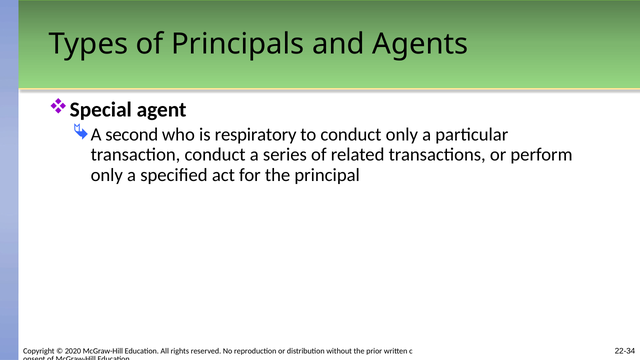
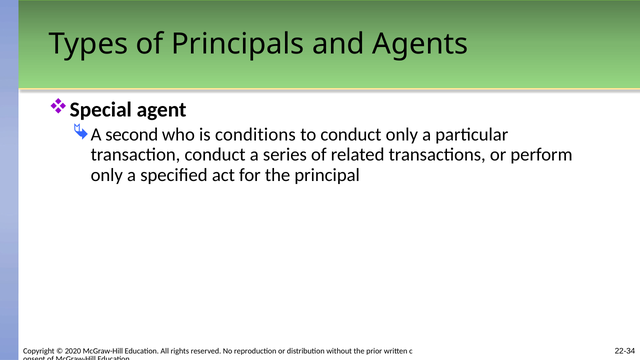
respiratory: respiratory -> conditions
